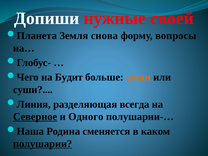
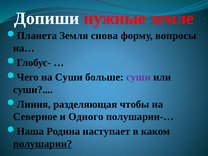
своей: своей -> земле
на Будит: Будит -> Суши
суши at (138, 77) colour: orange -> purple
всегда: всегда -> чтобы
Северное underline: present -> none
сменяется: сменяется -> наступает
